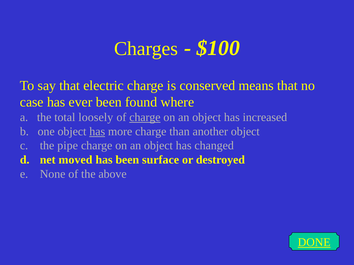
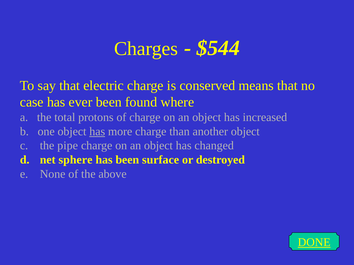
$100: $100 -> $544
loosely: loosely -> protons
charge at (145, 118) underline: present -> none
moved: moved -> sphere
